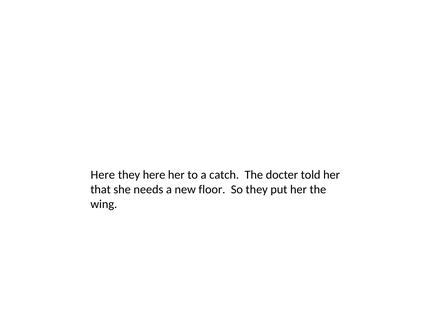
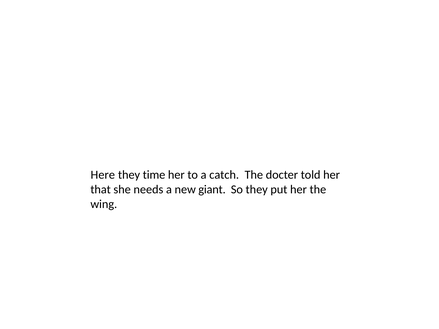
they here: here -> time
floor: floor -> giant
